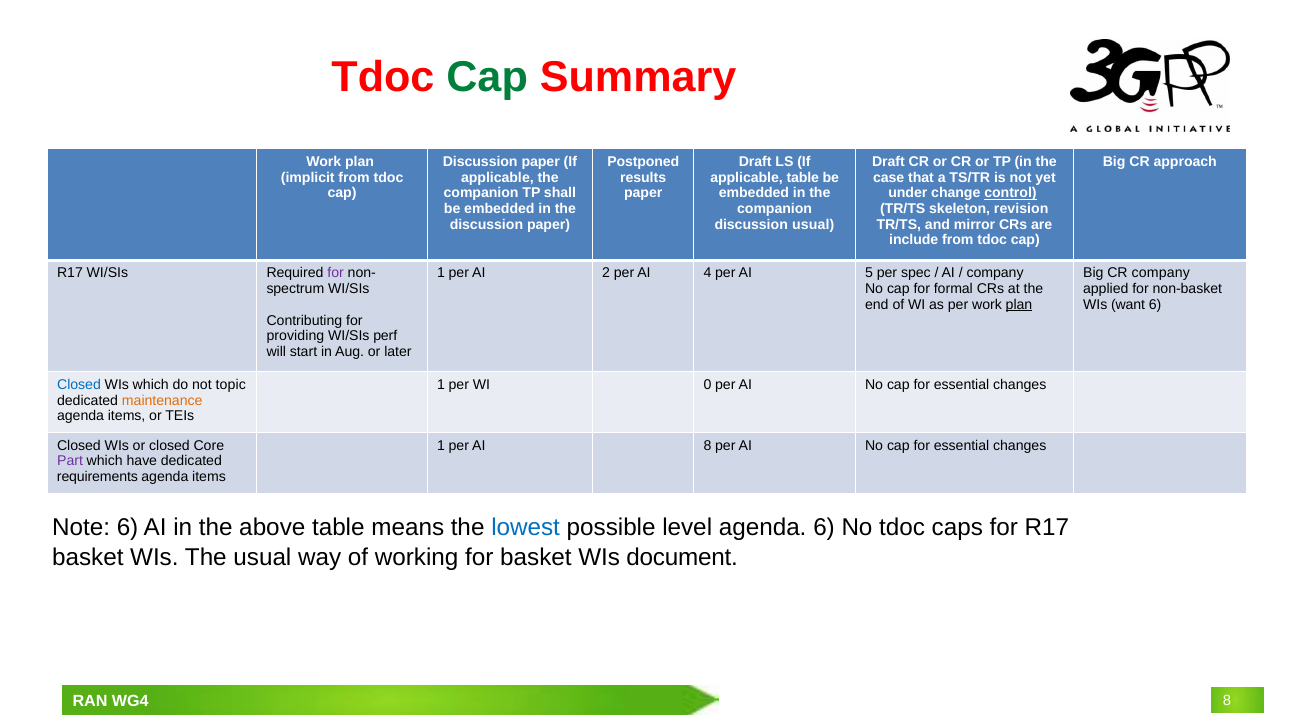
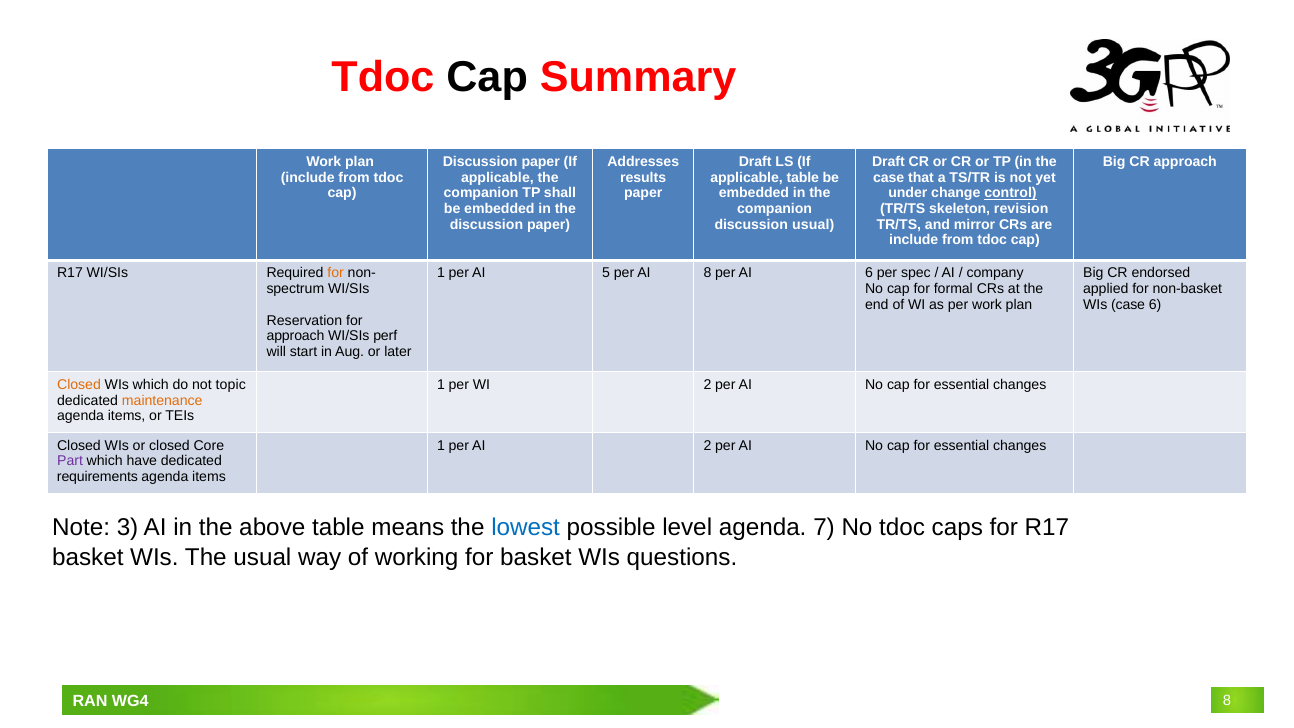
Cap at (487, 77) colour: green -> black
Postponed: Postponed -> Addresses
implicit at (308, 177): implicit -> include
for at (336, 273) colour: purple -> orange
2: 2 -> 5
AI 4: 4 -> 8
AI 5: 5 -> 6
CR company: company -> endorsed
plan at (1019, 305) underline: present -> none
WIs want: want -> case
Contributing: Contributing -> Reservation
providing at (295, 336): providing -> approach
Closed at (79, 385) colour: blue -> orange
WI 0: 0 -> 2
AI 8: 8 -> 2
Note 6: 6 -> 3
agenda 6: 6 -> 7
document: document -> questions
